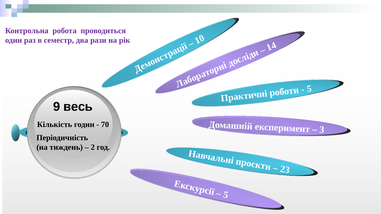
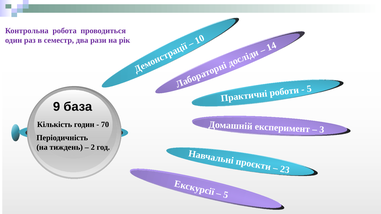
весь: весь -> база
